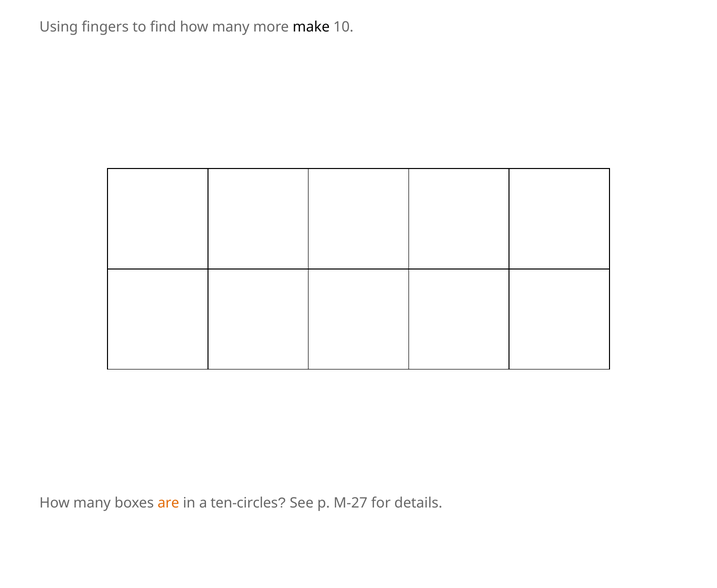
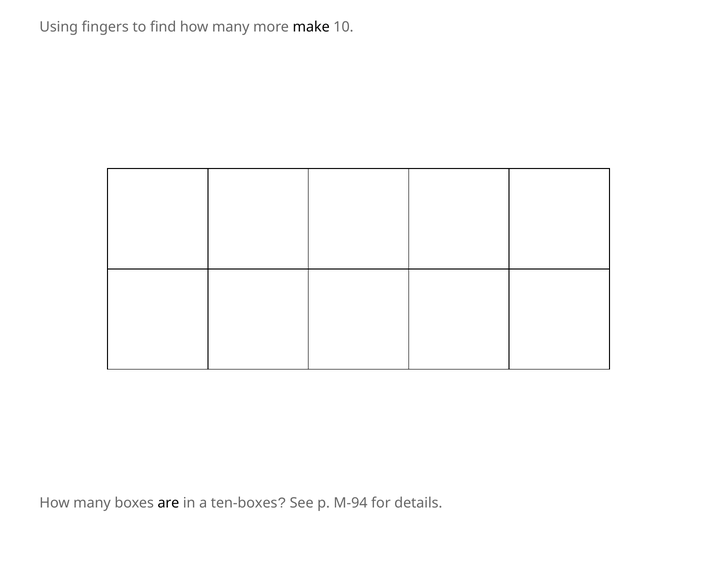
are colour: orange -> black
ten-circles: ten-circles -> ten-boxes
M-27: M-27 -> M-94
